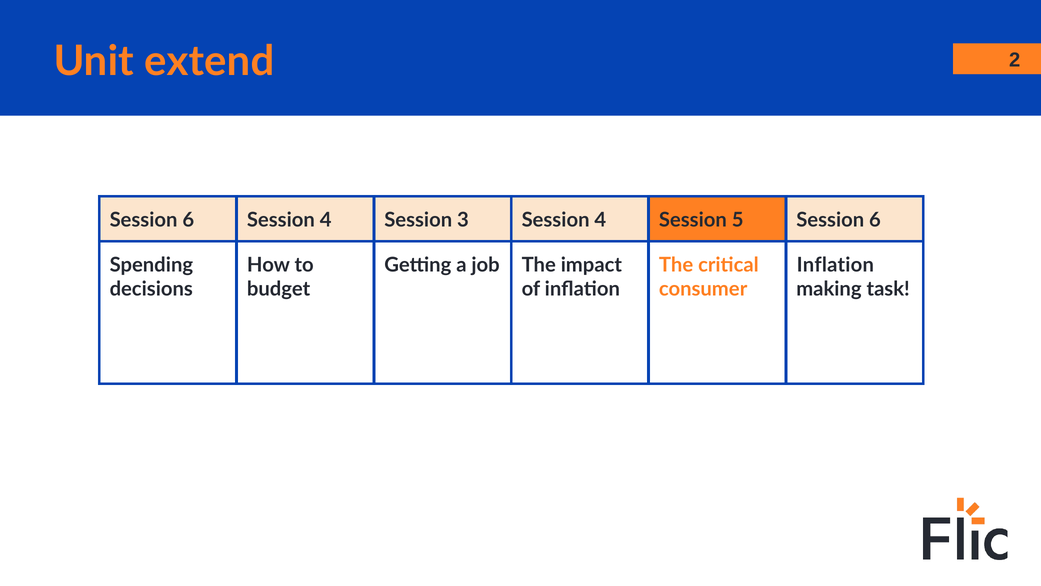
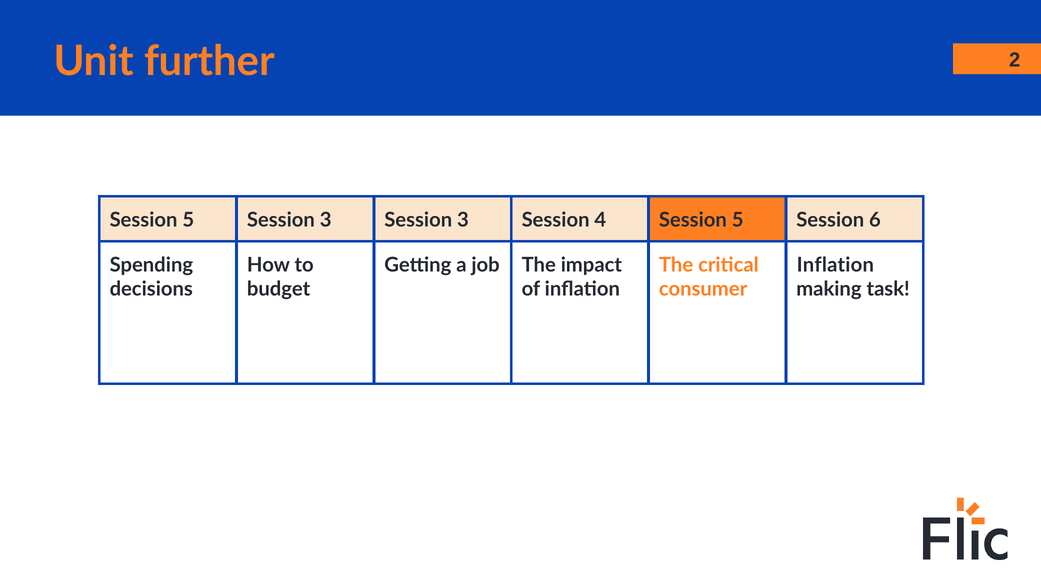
extend: extend -> further
6 at (188, 220): 6 -> 5
4 at (326, 220): 4 -> 3
